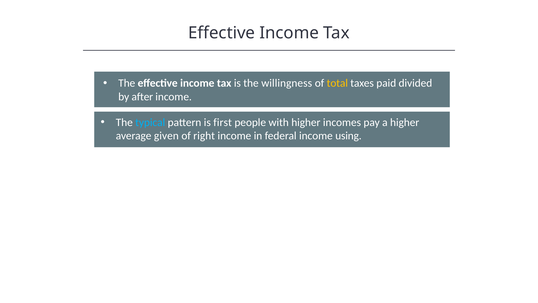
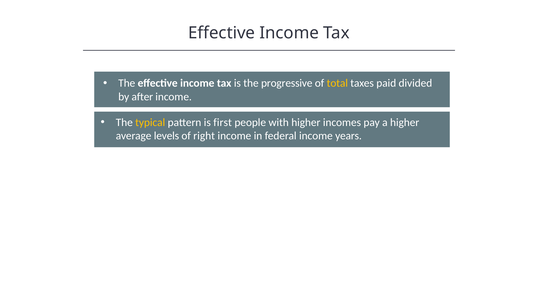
willingness: willingness -> progressive
typical colour: light blue -> yellow
given: given -> levels
using: using -> years
